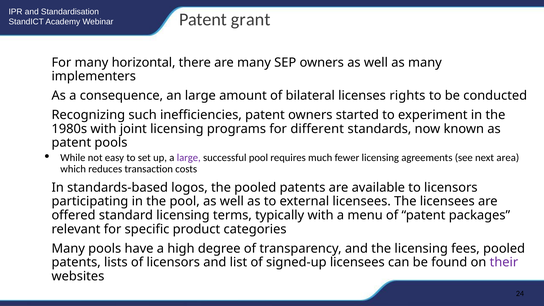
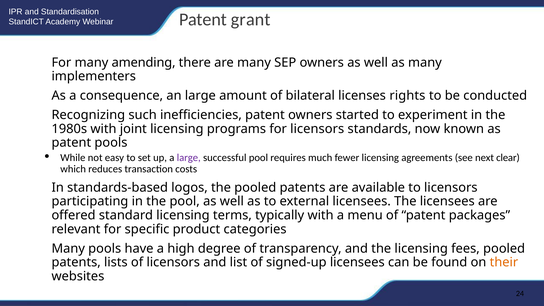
horizontal: horizontal -> amending
for different: different -> licensors
area: area -> clear
their colour: purple -> orange
